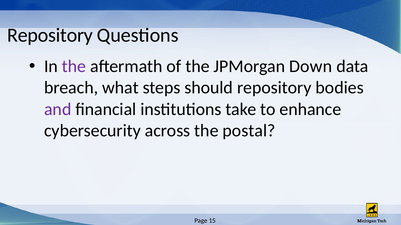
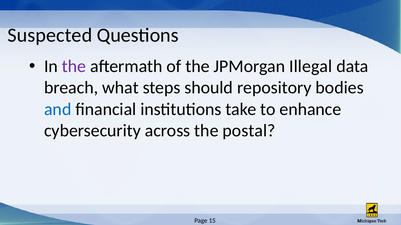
Repository at (50, 35): Repository -> Suspected
Down: Down -> Illegal
and colour: purple -> blue
